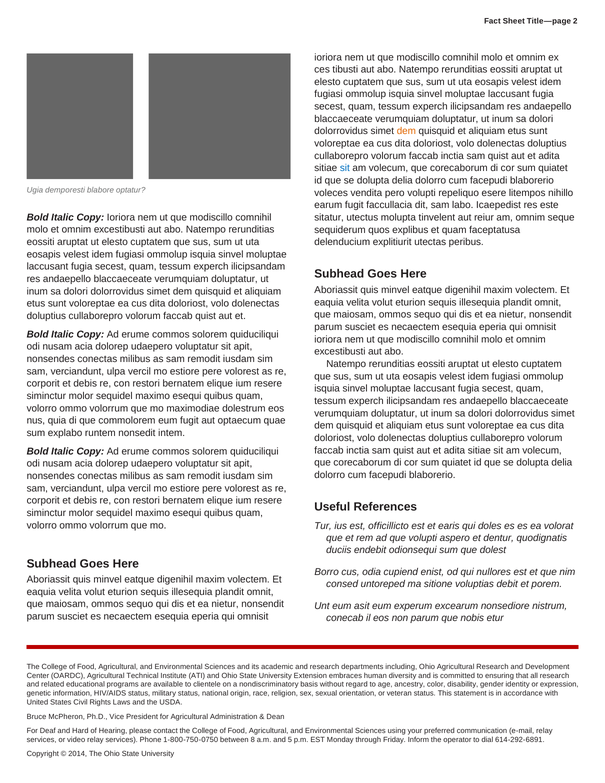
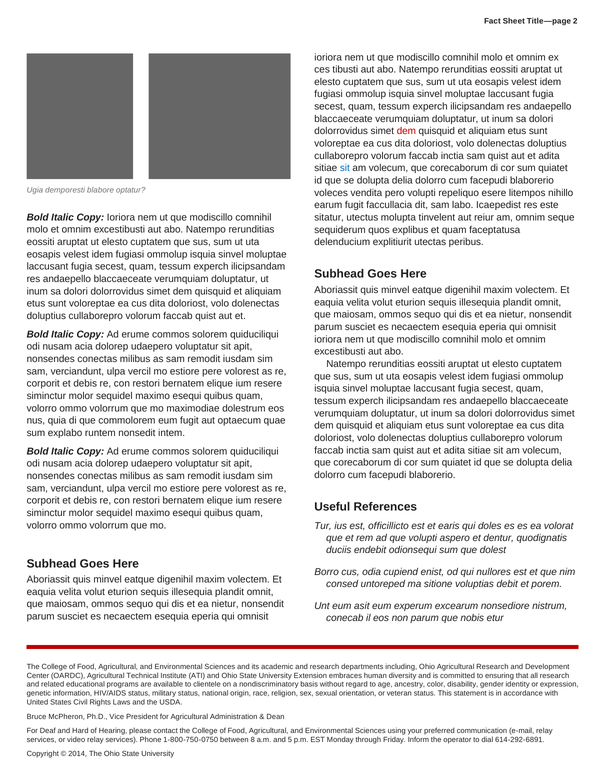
dem at (406, 131) colour: orange -> red
